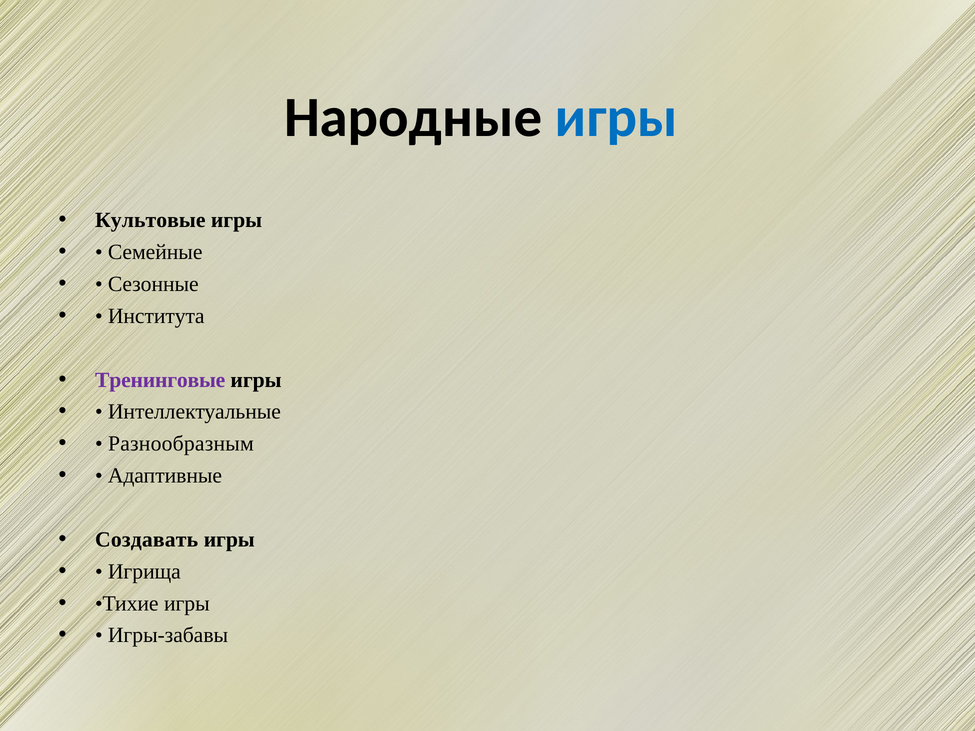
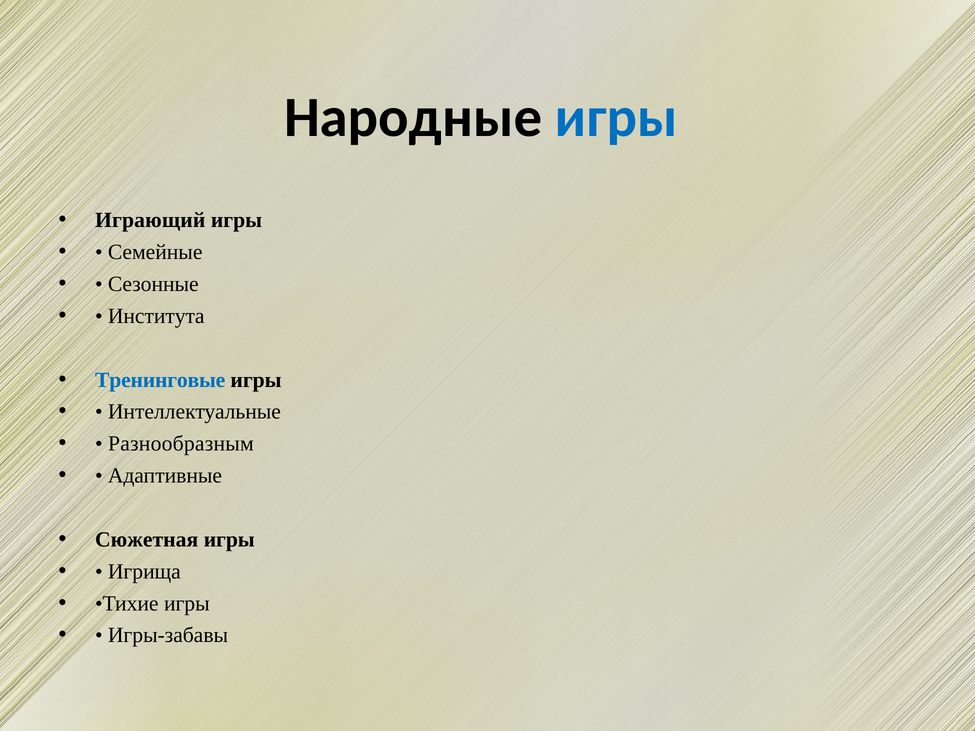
Культовые: Культовые -> Играющий
Тренинговые colour: purple -> blue
Создавать: Создавать -> Сюжетная
